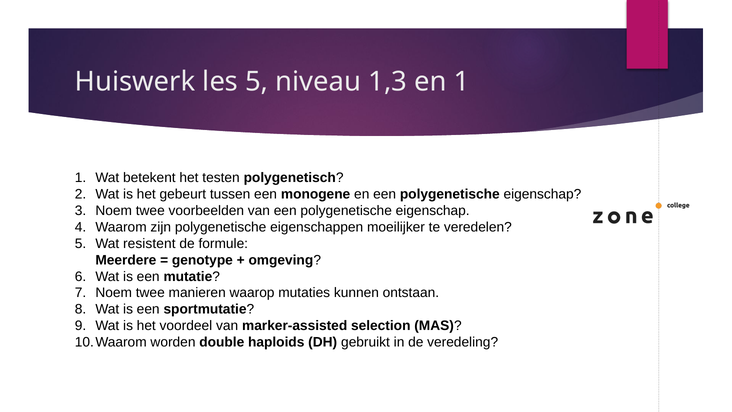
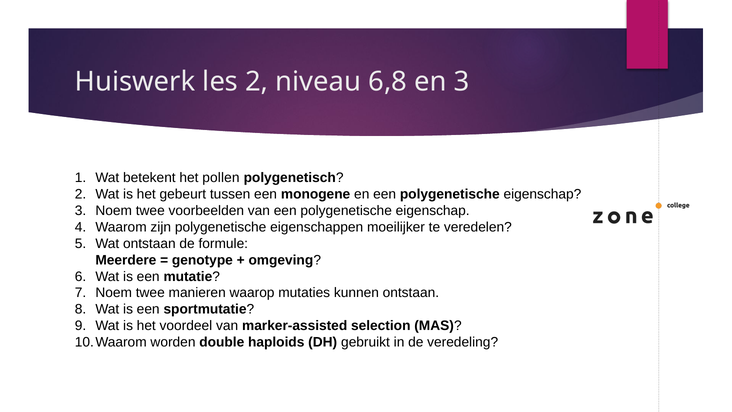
les 5: 5 -> 2
1,3: 1,3 -> 6,8
en 1: 1 -> 3
testen: testen -> pollen
Wat resistent: resistent -> ontstaan
